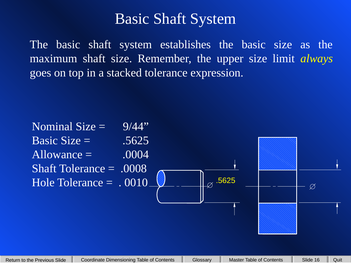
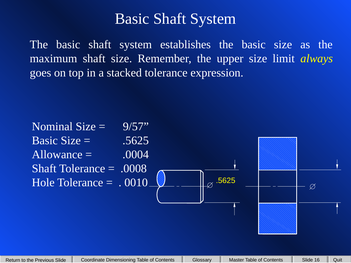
9/44: 9/44 -> 9/57
